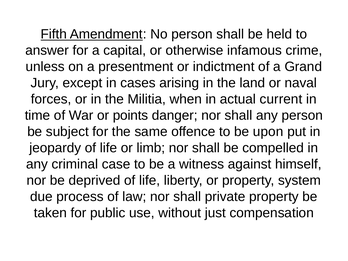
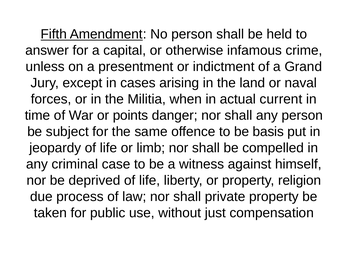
upon: upon -> basis
system: system -> religion
